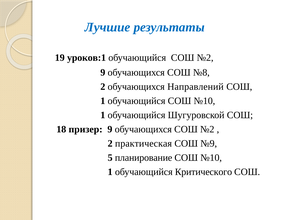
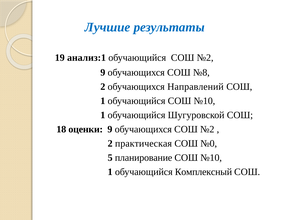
уроков:1: уроков:1 -> анализ:1
призер: призер -> оценки
№9: №9 -> №0
Критического: Критического -> Комплексный
